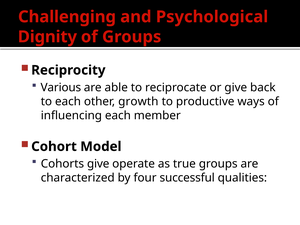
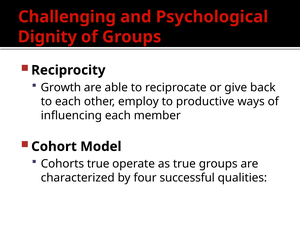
Various: Various -> Growth
growth: growth -> employ
Cohorts give: give -> true
